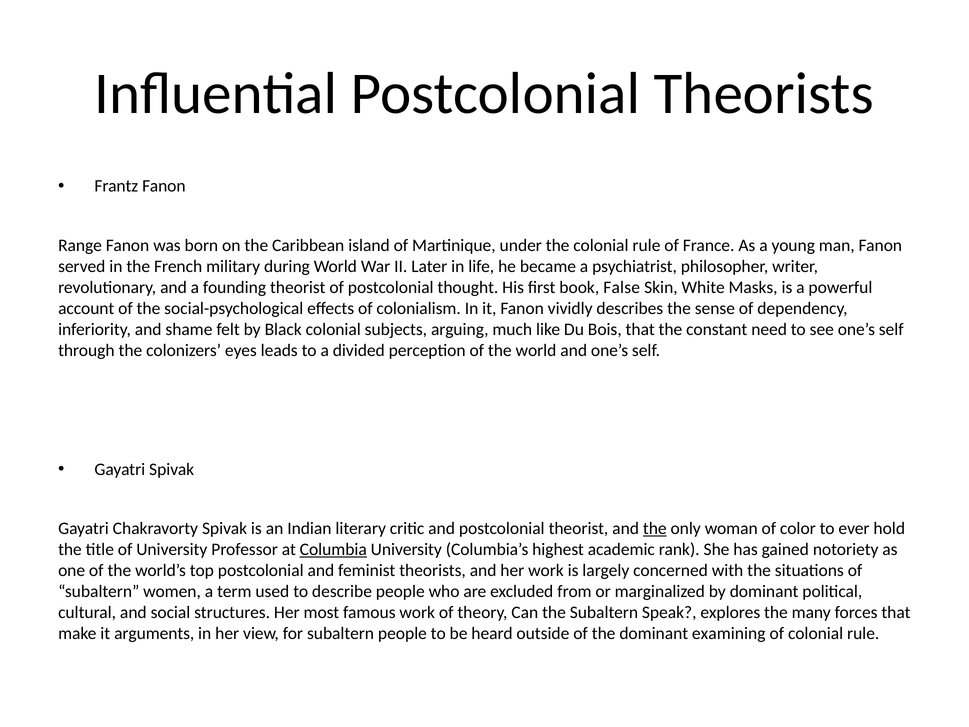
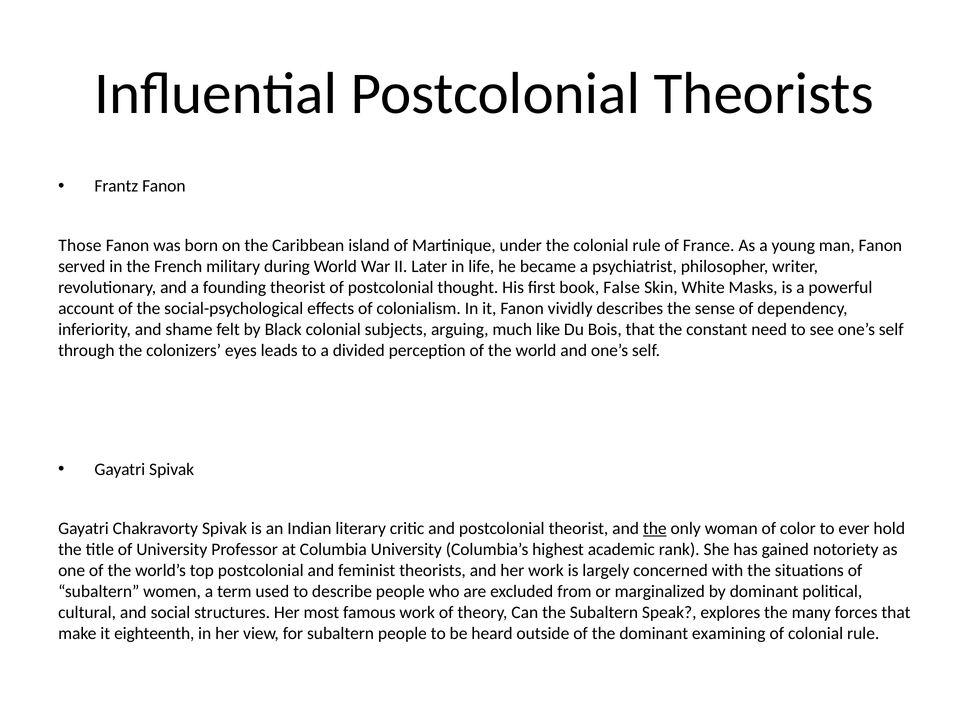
Range: Range -> Those
Columbia underline: present -> none
arguments: arguments -> eighteenth
